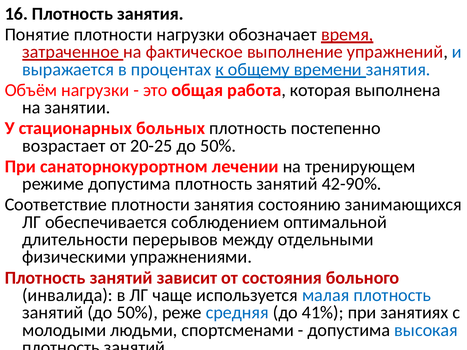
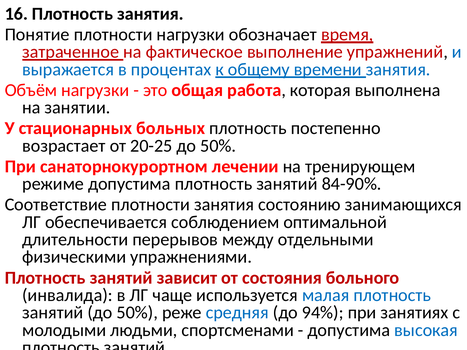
42-90%: 42-90% -> 84-90%
41%: 41% -> 94%
